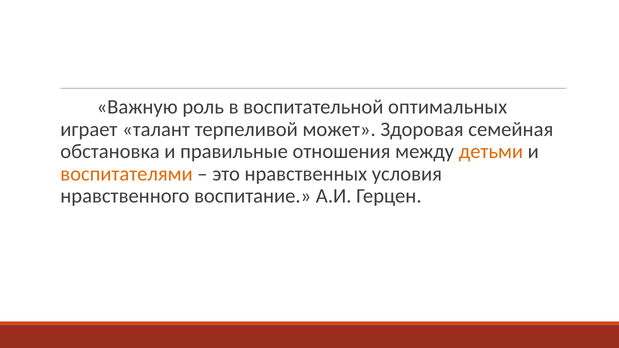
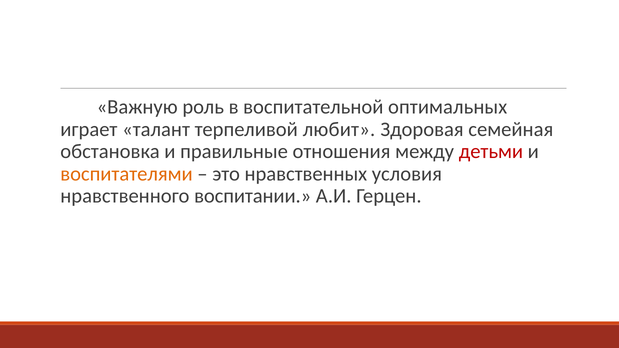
может: может -> любит
детьми colour: orange -> red
воспитание: воспитание -> воспитании
